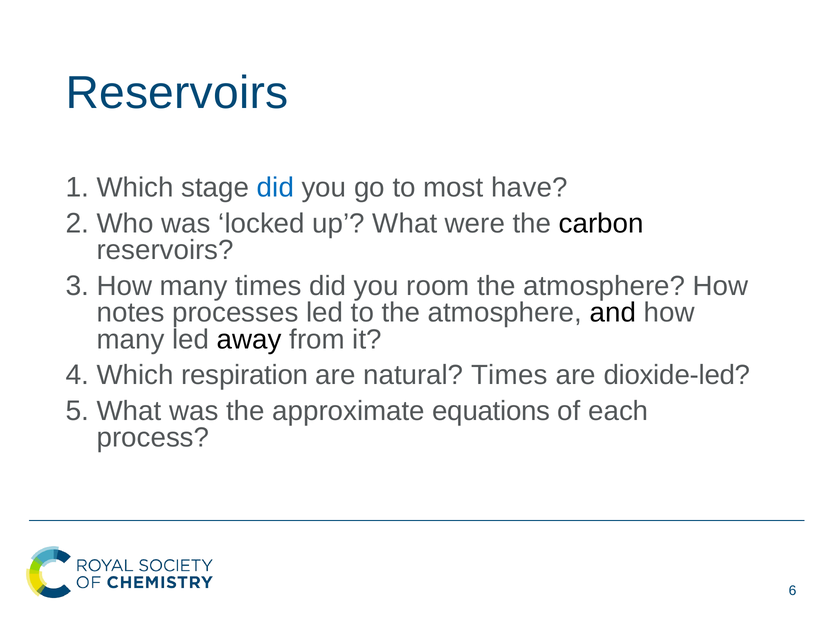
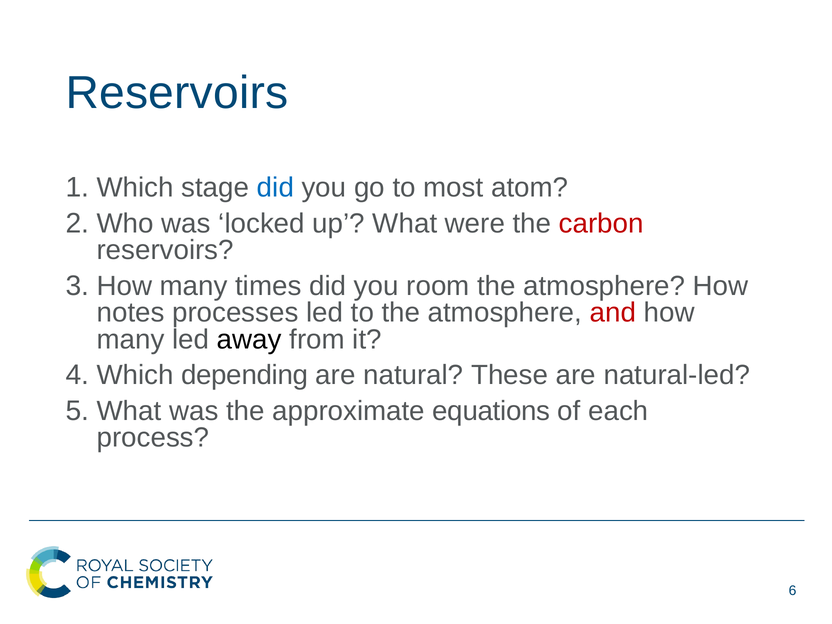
have: have -> atom
carbon colour: black -> red
and colour: black -> red
respiration: respiration -> depending
natural Times: Times -> These
dioxide-led: dioxide-led -> natural-led
